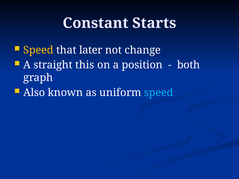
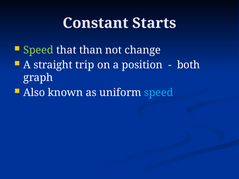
Speed at (38, 50) colour: yellow -> light green
later: later -> than
this: this -> trip
